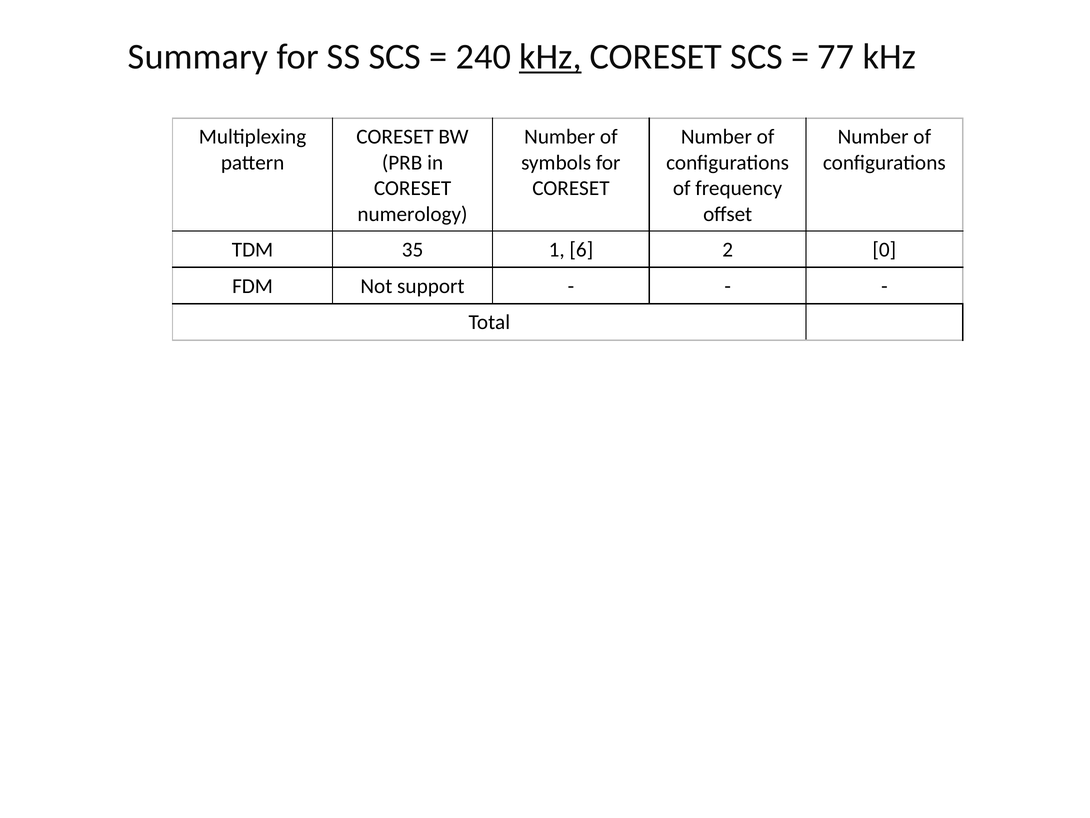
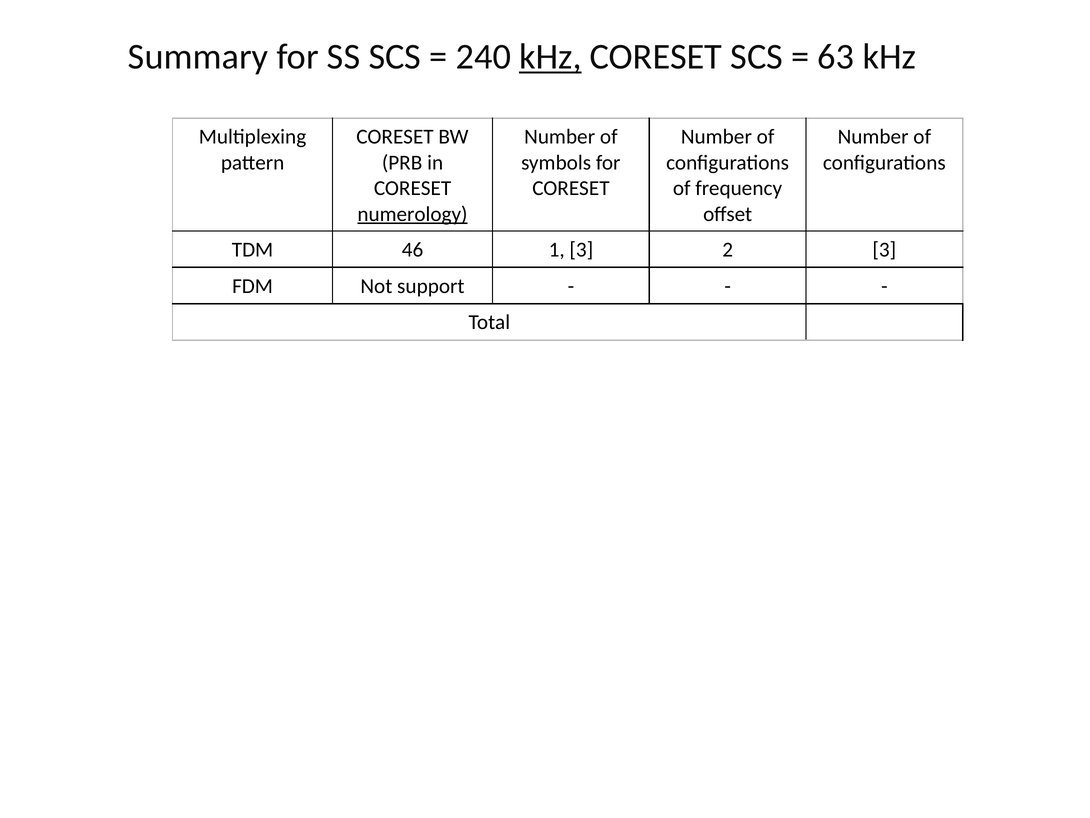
77: 77 -> 63
numerology underline: none -> present
35: 35 -> 46
1 6: 6 -> 3
2 0: 0 -> 3
